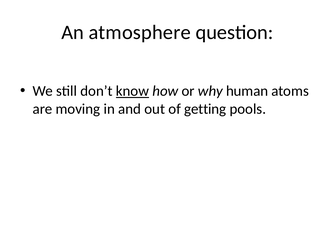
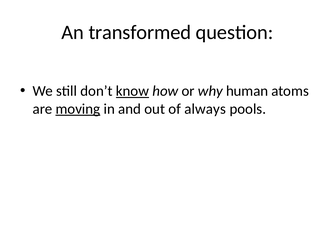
atmosphere: atmosphere -> transformed
moving underline: none -> present
getting: getting -> always
